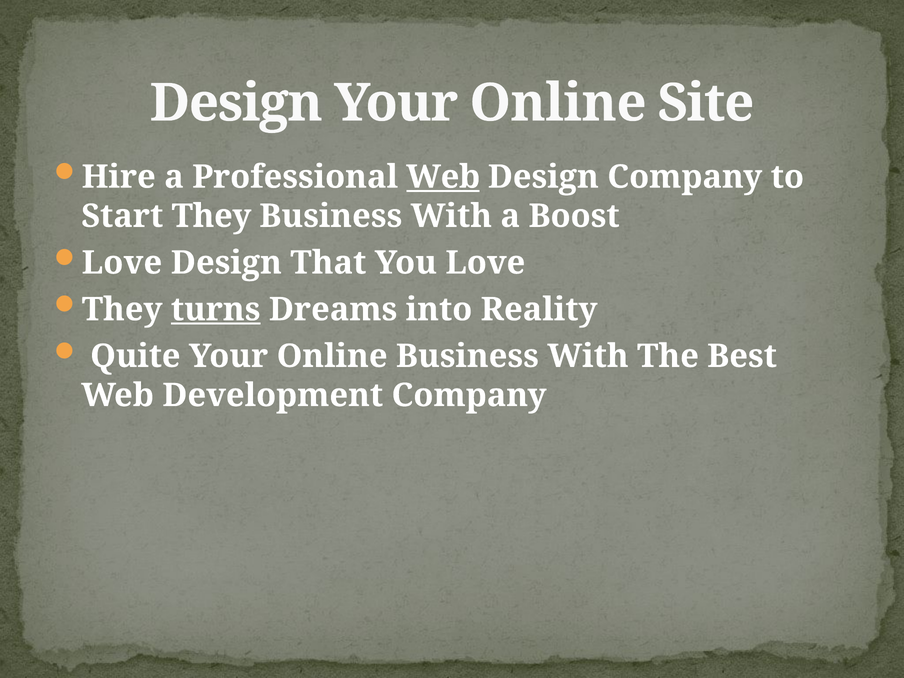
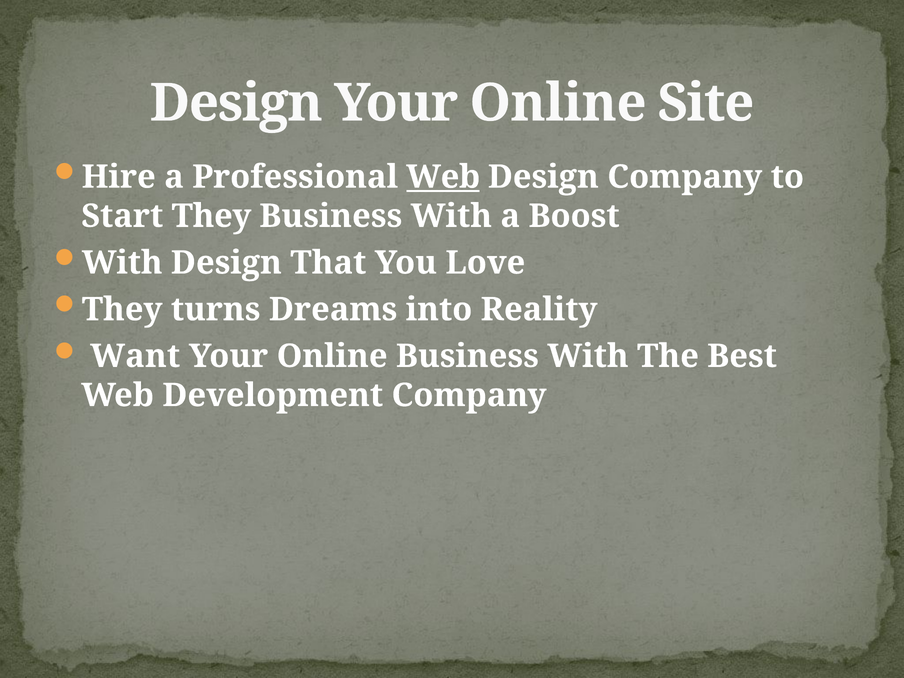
Love at (122, 263): Love -> With
turns underline: present -> none
Quite: Quite -> Want
